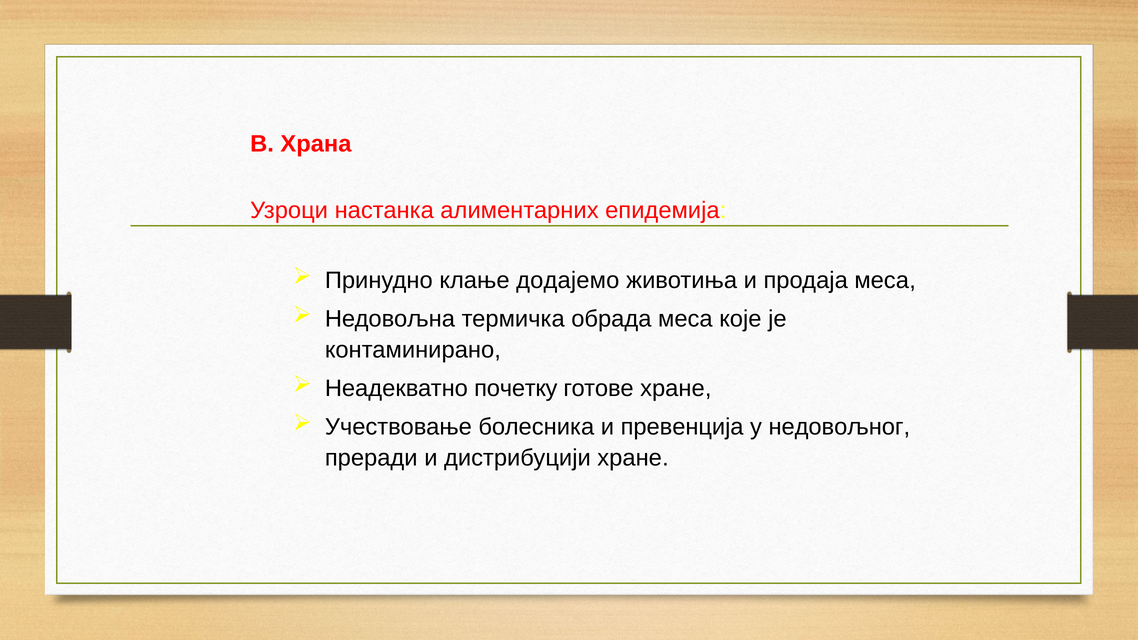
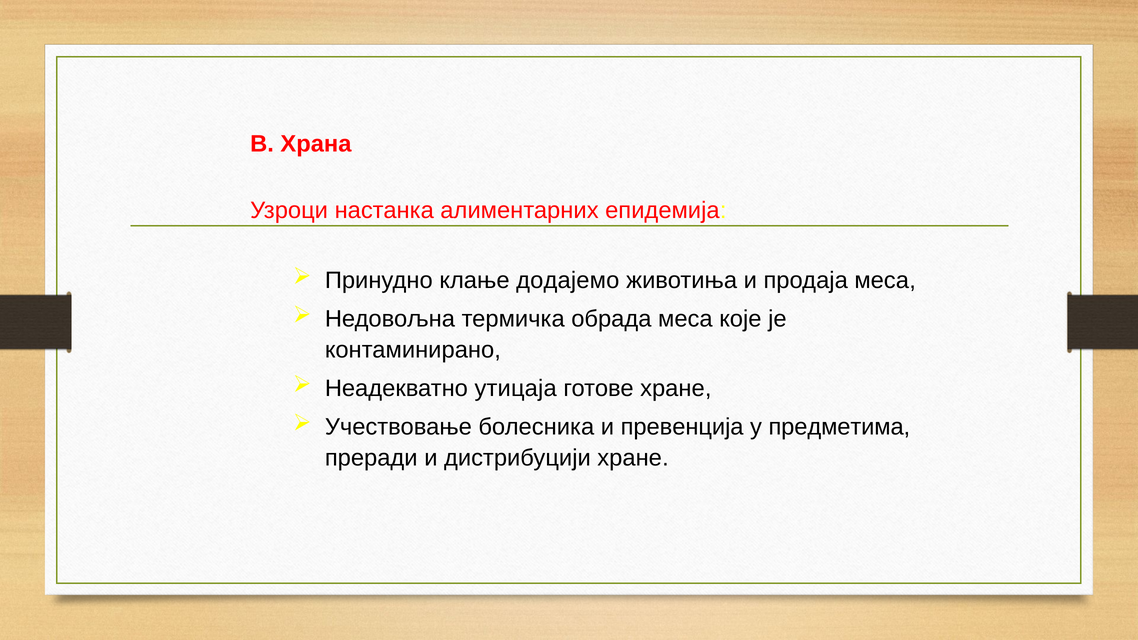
почетку: почетку -> утицаја
недовољног: недовољног -> предметима
